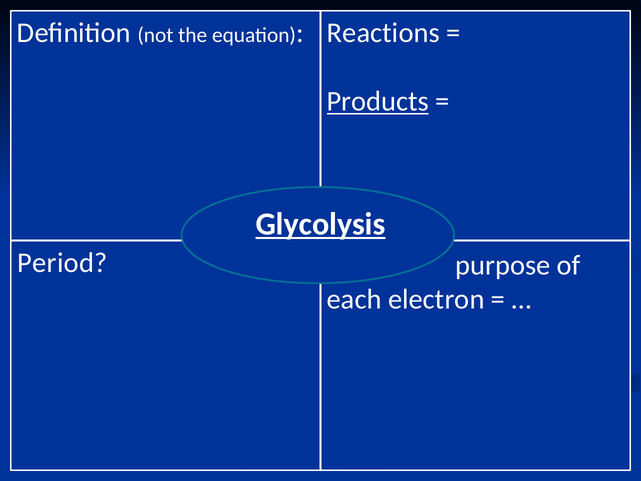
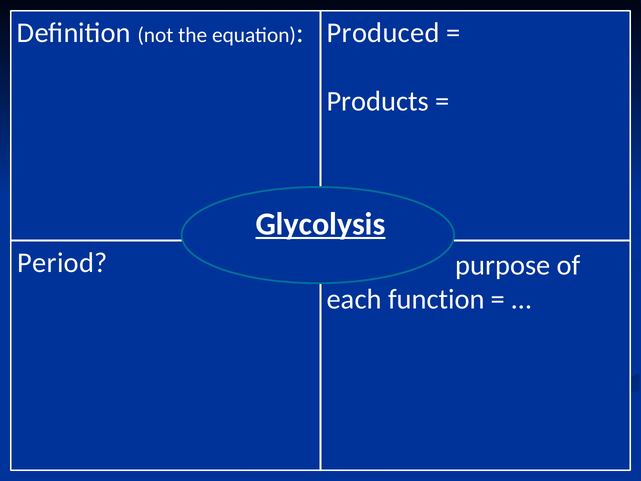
Reactions: Reactions -> Produced
Products underline: present -> none
electron: electron -> function
